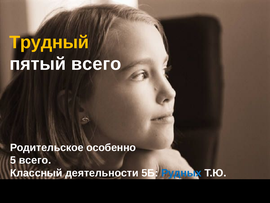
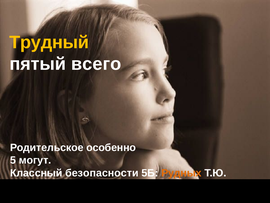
5 всего: всего -> могут
деятельности: деятельности -> безопасности
Рудных colour: blue -> orange
